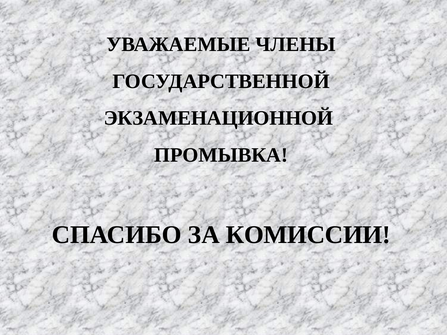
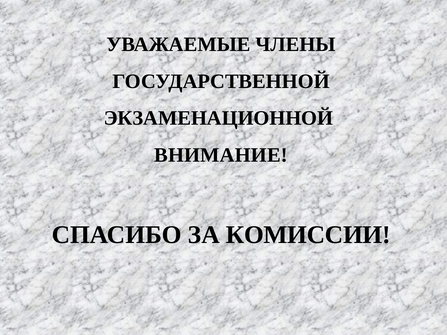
ПРОМЫВКА: ПРОМЫВКА -> ВНИМАНИЕ
